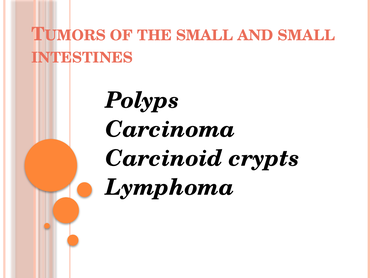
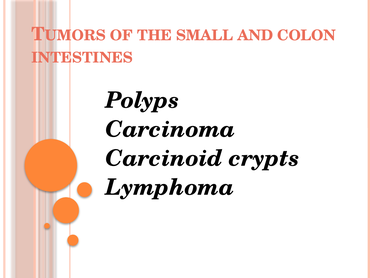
AND SMALL: SMALL -> COLON
